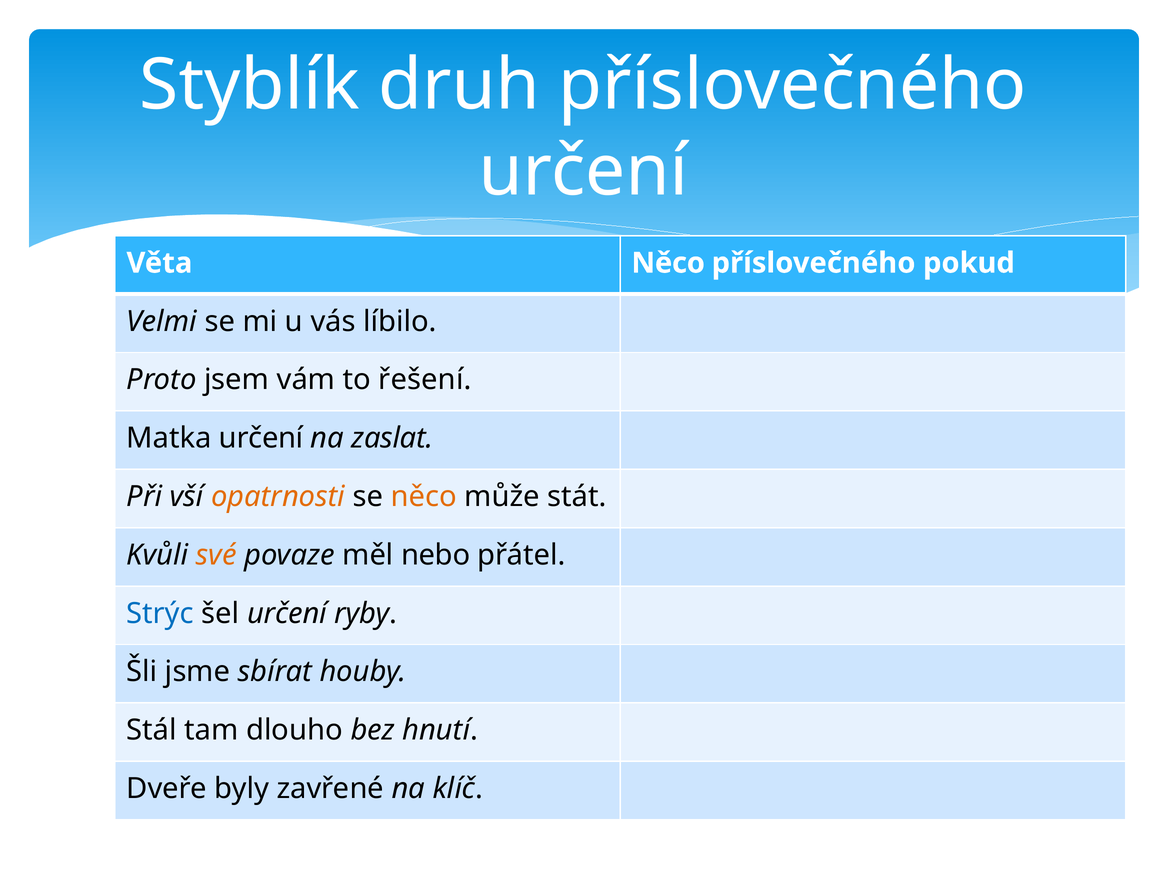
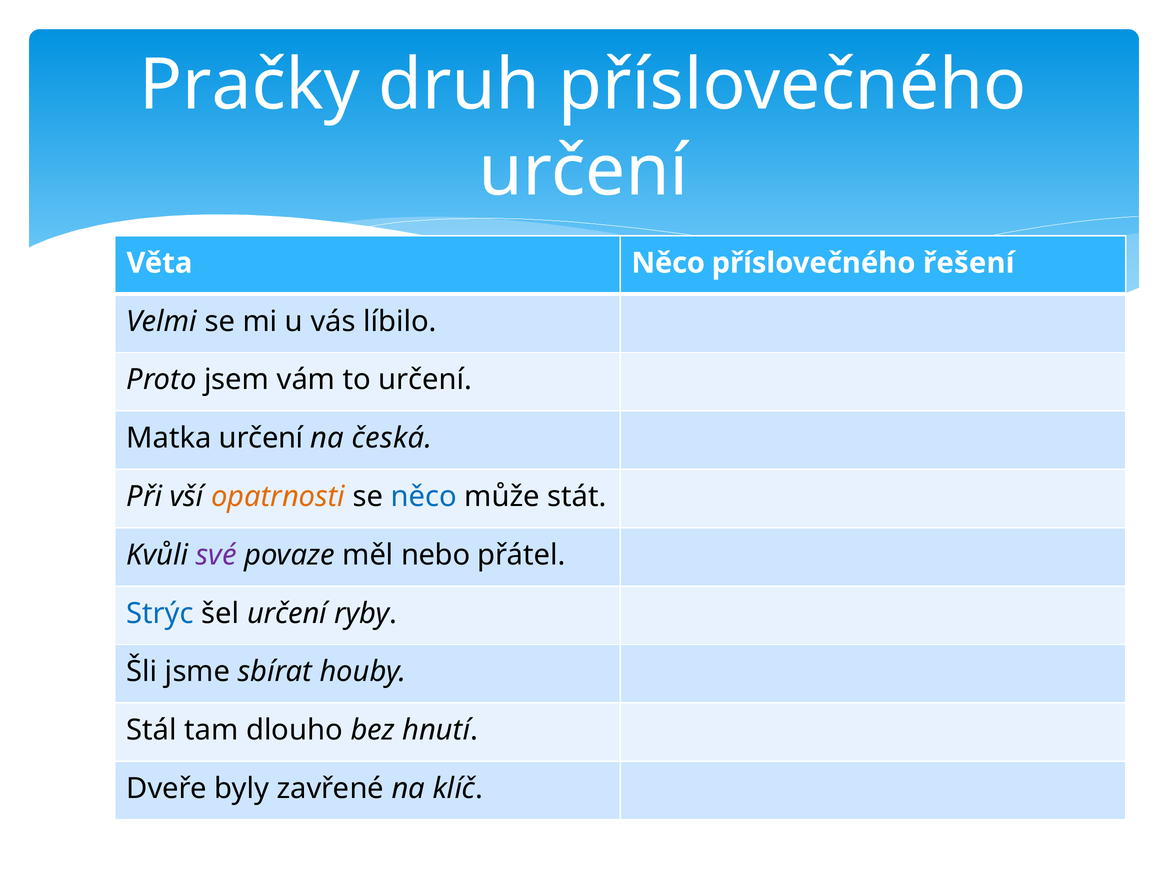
Styblík: Styblík -> Pračky
pokud: pokud -> řešení
to řešení: řešení -> určení
zaslat: zaslat -> česká
něco at (424, 496) colour: orange -> blue
své colour: orange -> purple
